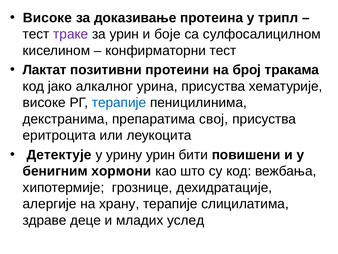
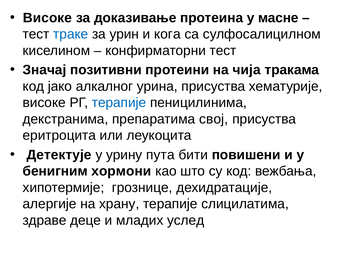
трипл: трипл -> масне
траке colour: purple -> blue
боје: боје -> кога
Лактат: Лактат -> Значај
број: број -> чија
урину урин: урин -> пута
